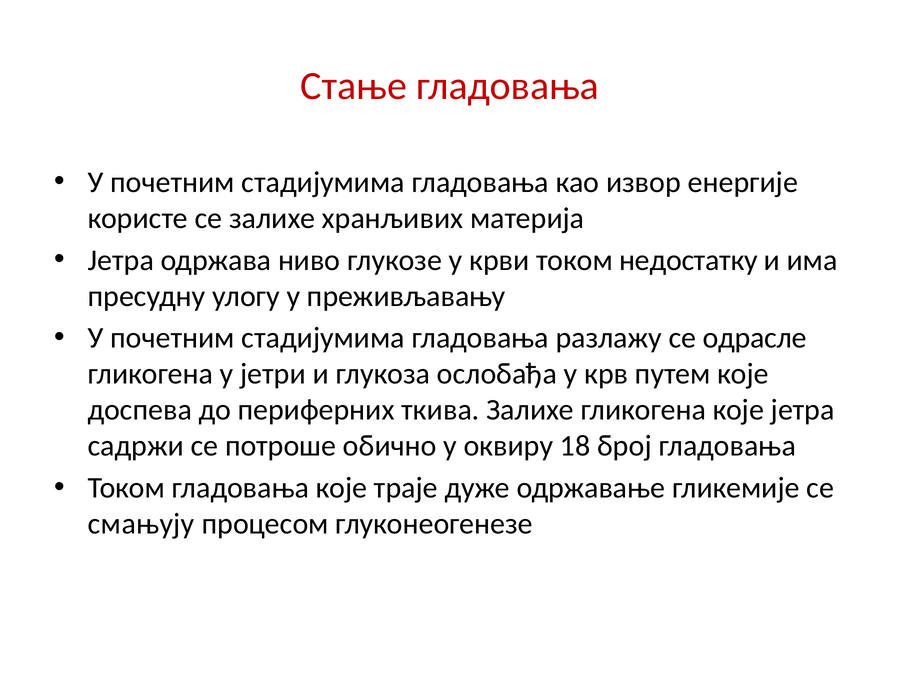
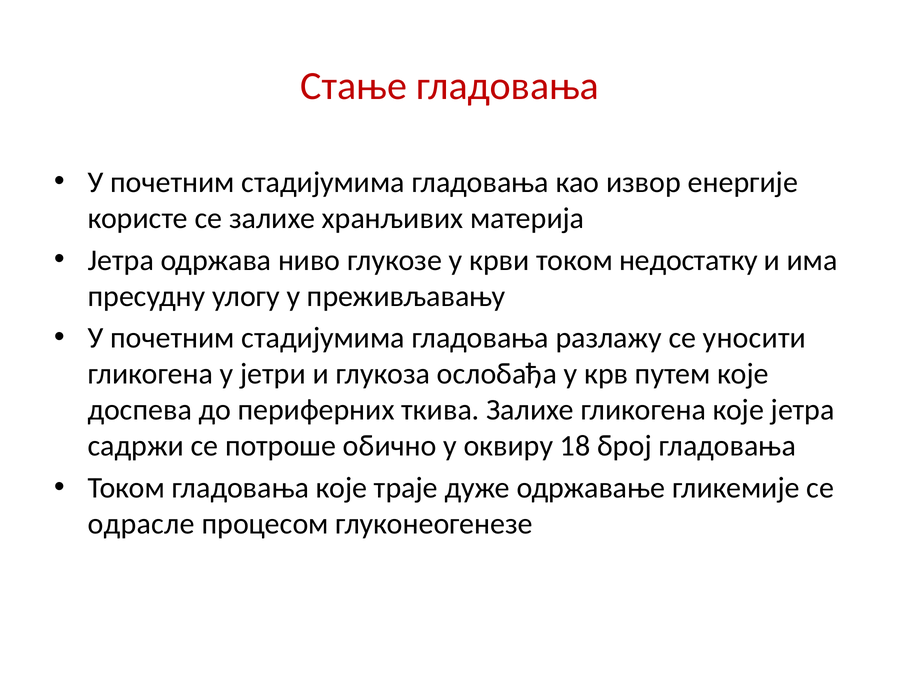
одрасле: одрасле -> уносити
смањују: смањују -> одрасле
